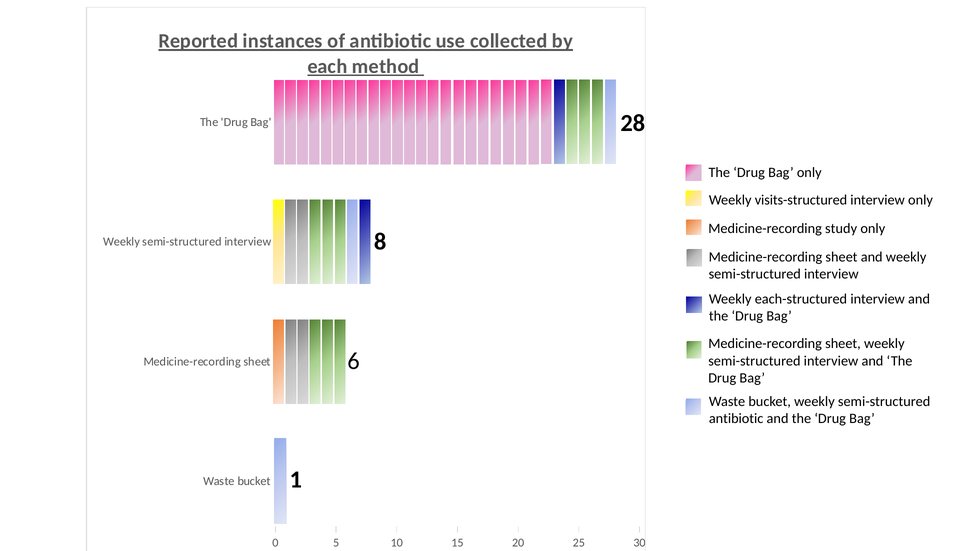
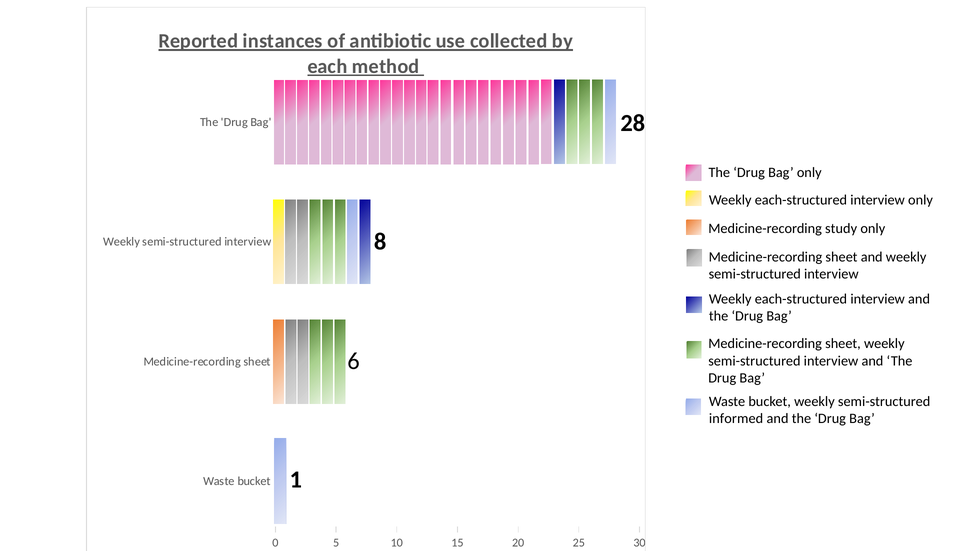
visits-structured at (801, 200): visits-structured -> each-structured
antibiotic at (736, 418): antibiotic -> informed
